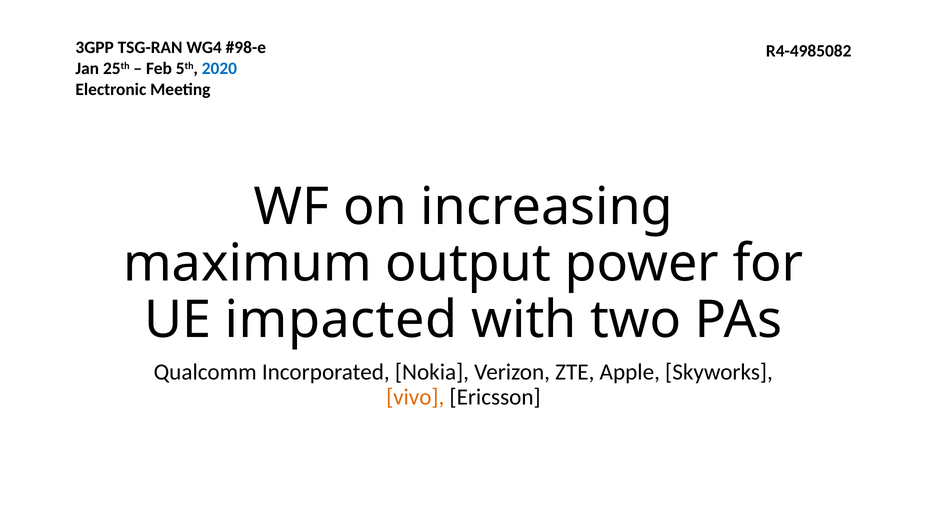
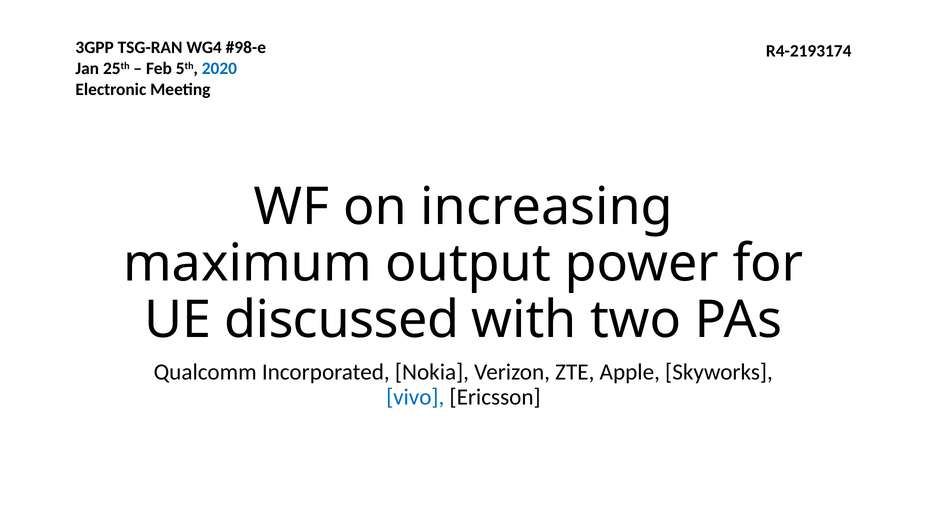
R4-4985082: R4-4985082 -> R4-2193174
impacted: impacted -> discussed
vivo colour: orange -> blue
